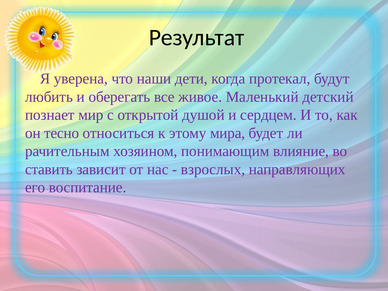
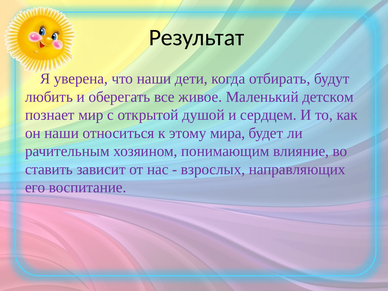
протекал: протекал -> отбирать
детский: детский -> детском
он тесно: тесно -> наши
